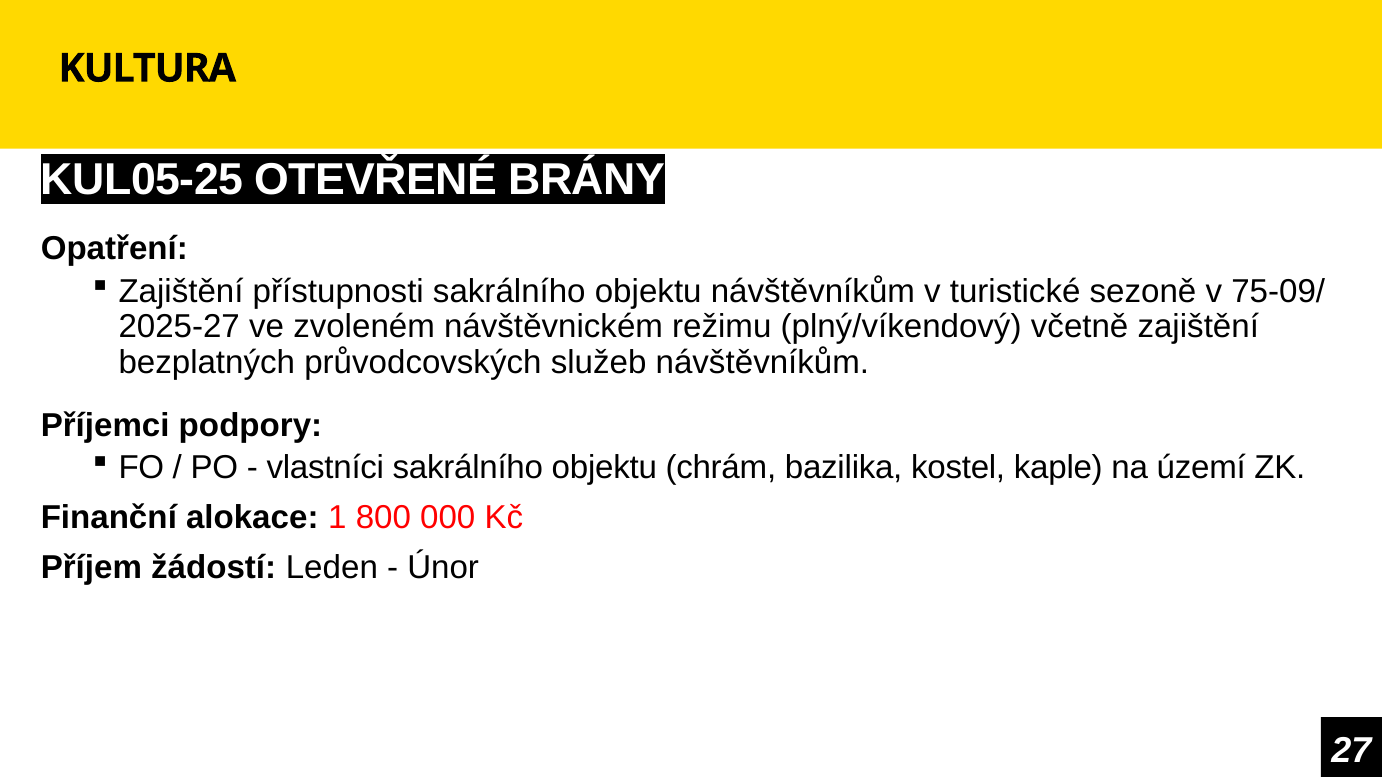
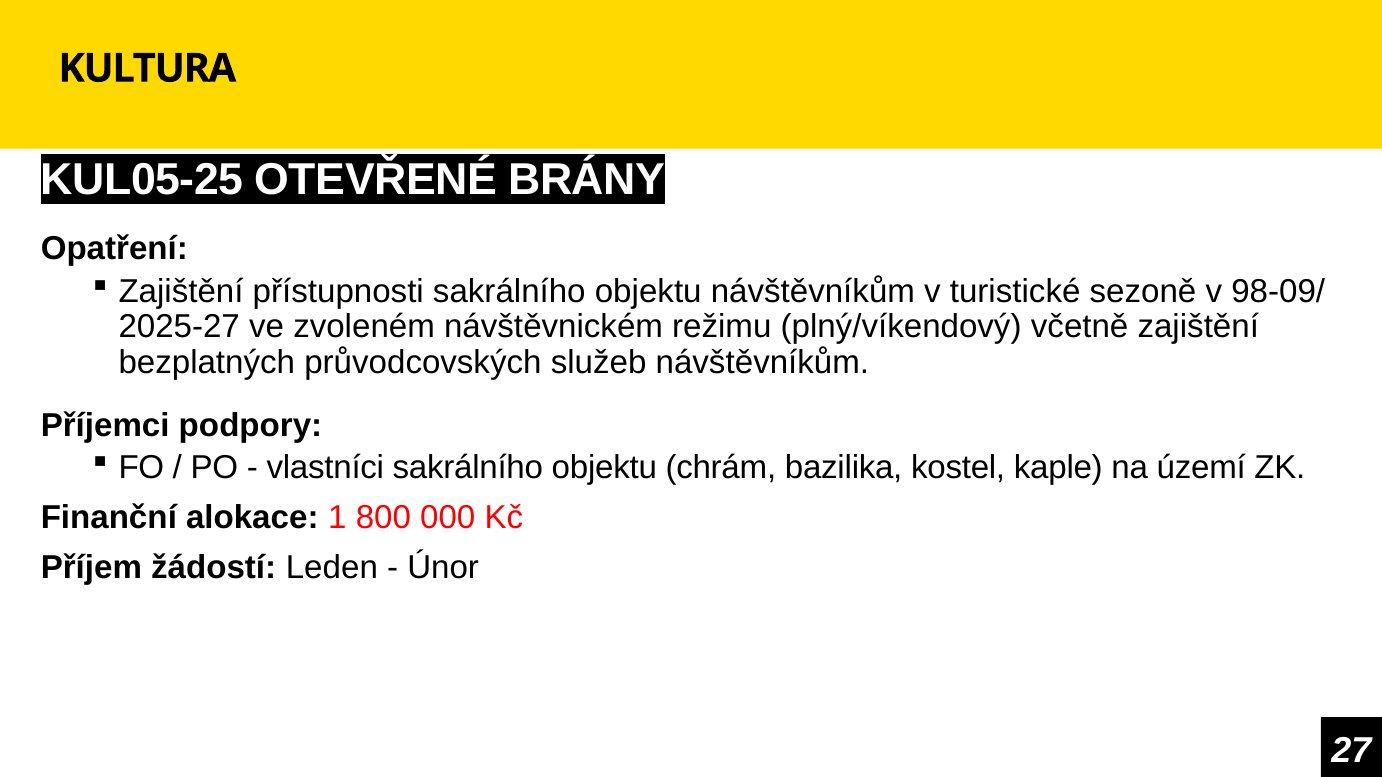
75-09/: 75-09/ -> 98-09/
